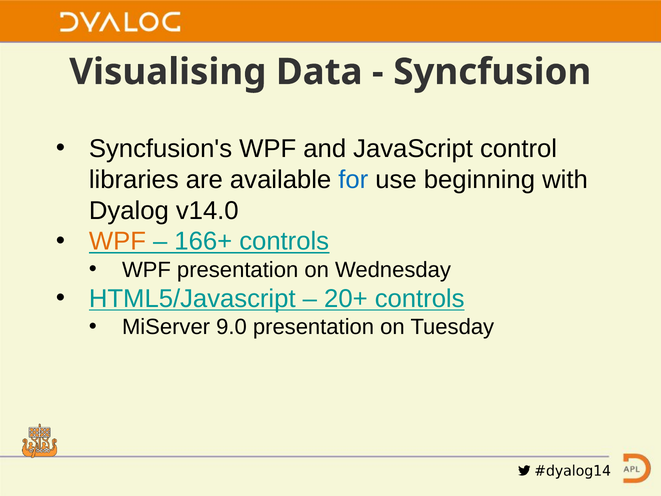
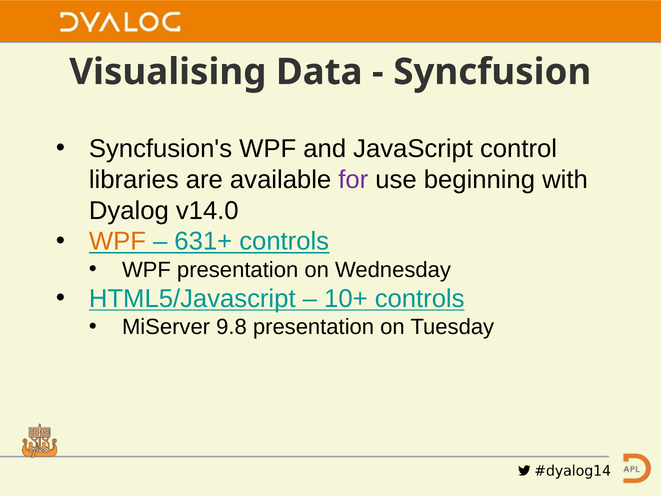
for colour: blue -> purple
166+: 166+ -> 631+
20+: 20+ -> 10+
9.0: 9.0 -> 9.8
